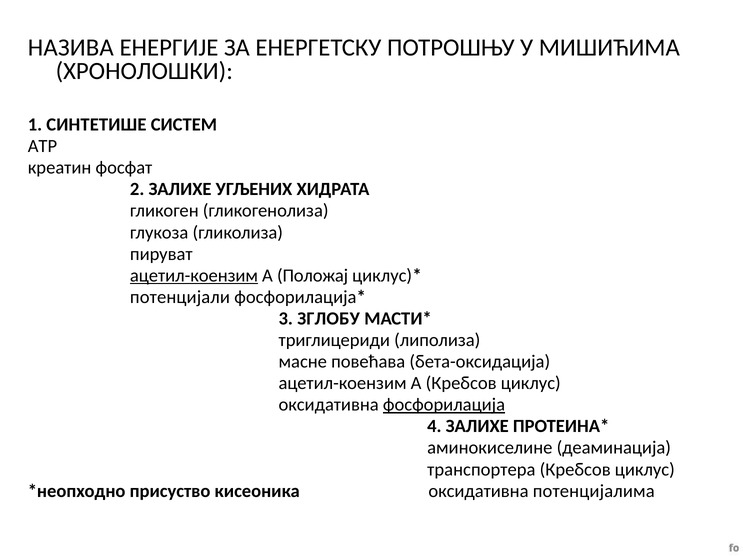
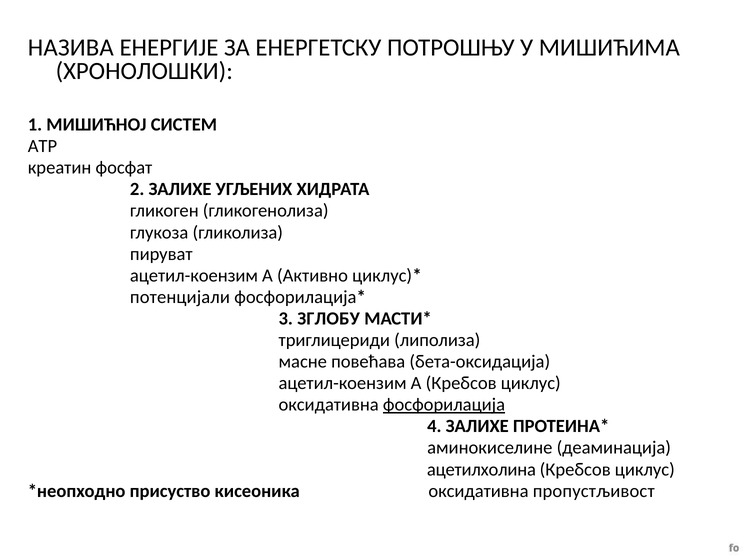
СИНТЕТИШЕ: СИНТЕТИШЕ -> МИШИЋНОЈ
ацетил-коензим at (194, 276) underline: present -> none
Положај: Положај -> Активно
транспортера: транспортера -> ацетилхолина
потенцијалима: потенцијалима -> пропустљивост
